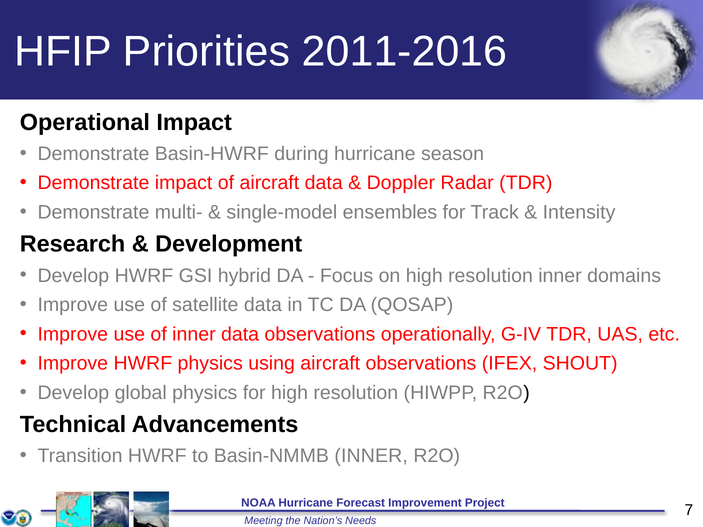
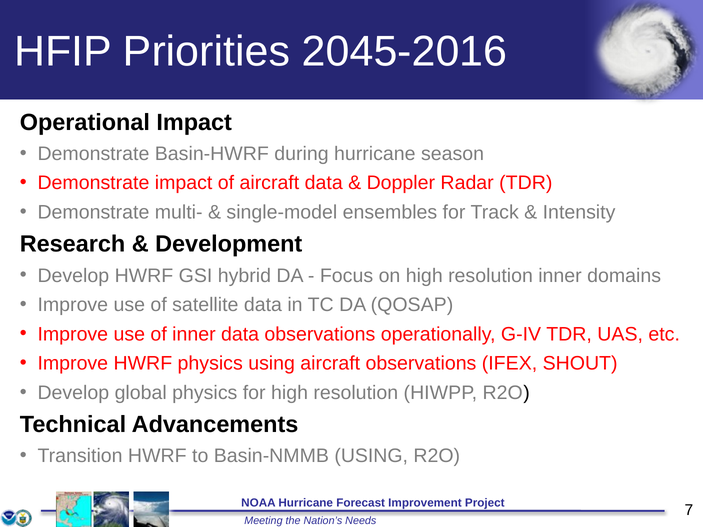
2011-2016: 2011-2016 -> 2045-2016
Basin-NMMB INNER: INNER -> USING
